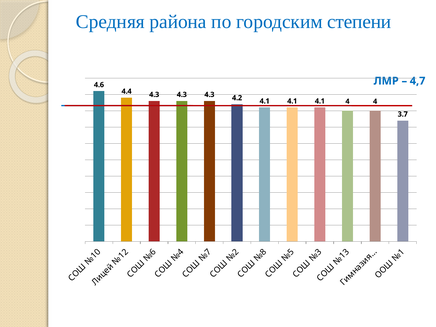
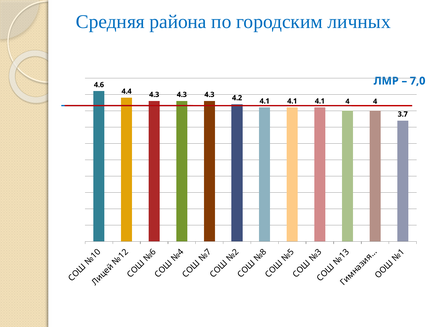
степени: степени -> личных
4,7: 4,7 -> 7,0
